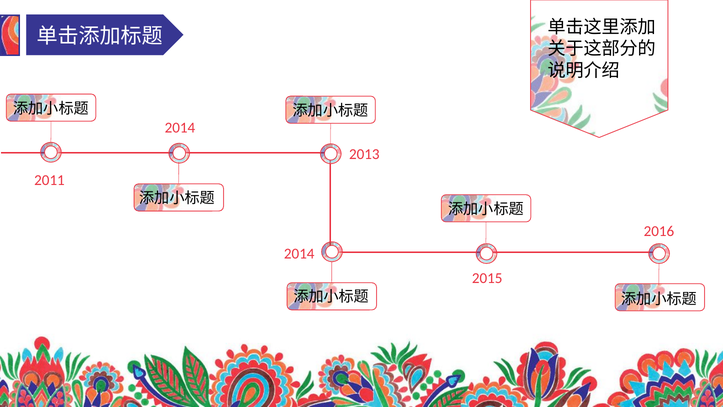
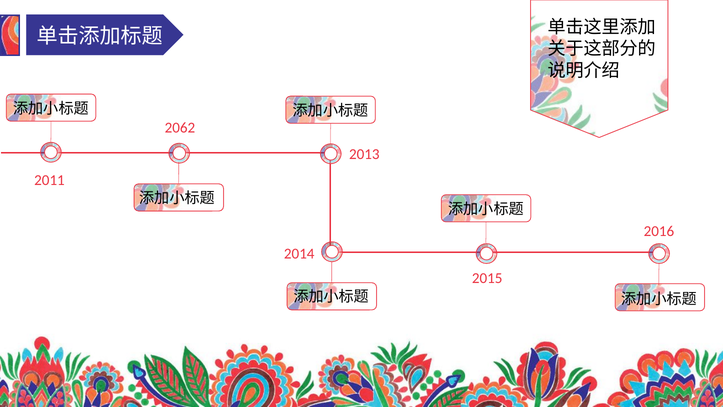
2014 at (180, 128): 2014 -> 2062
